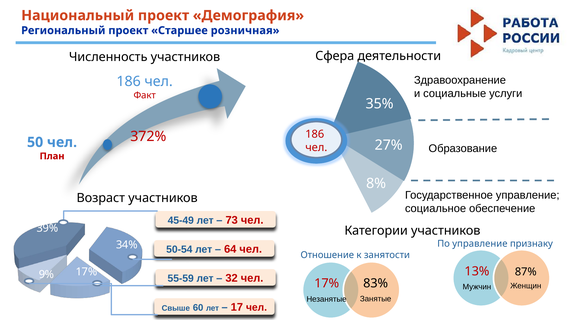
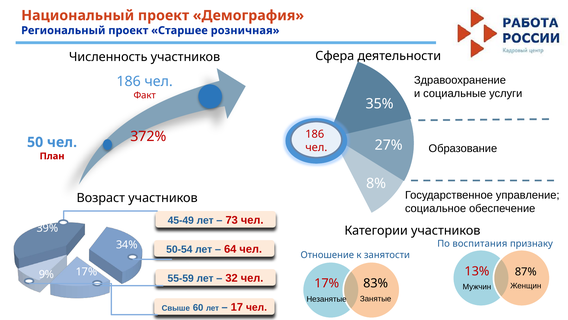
По управление: управление -> воспитания
